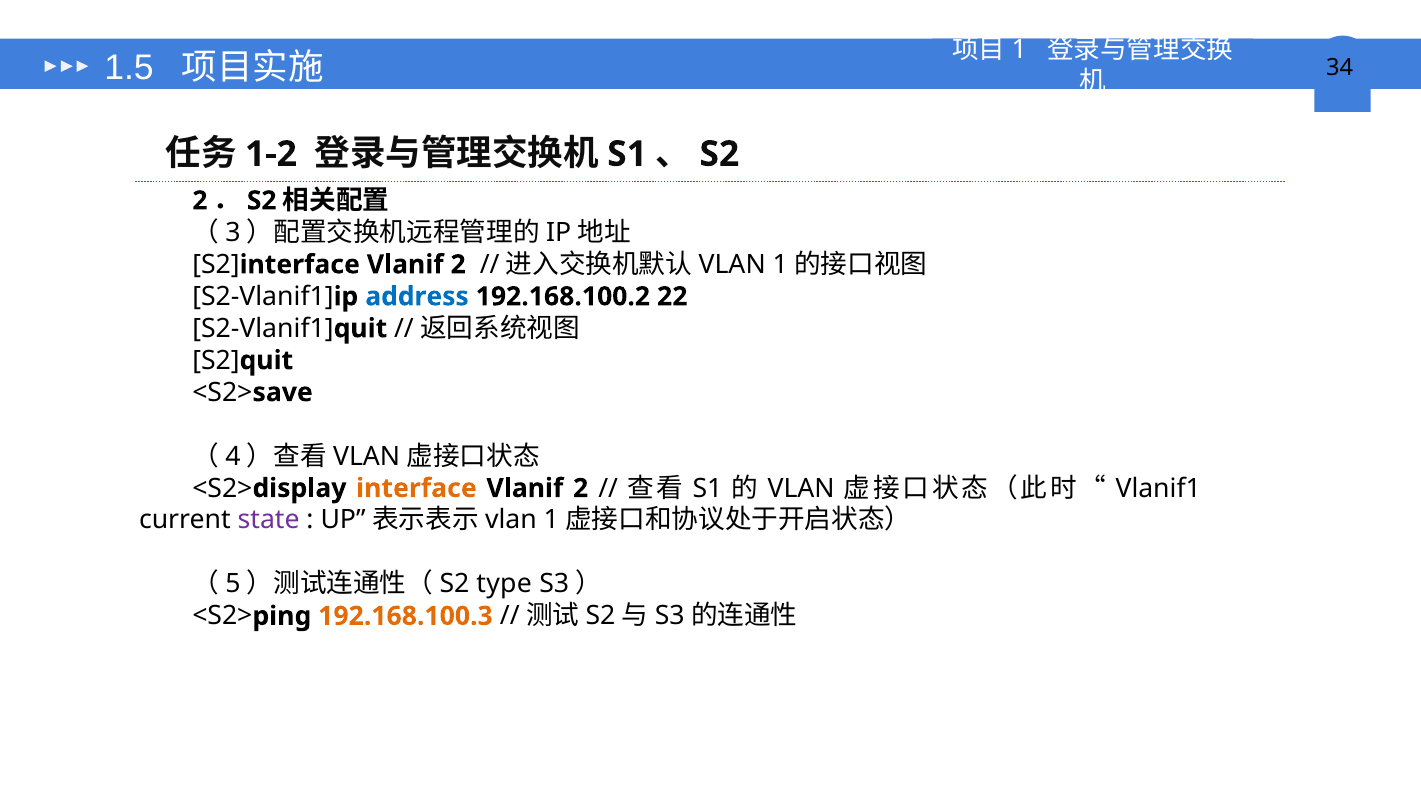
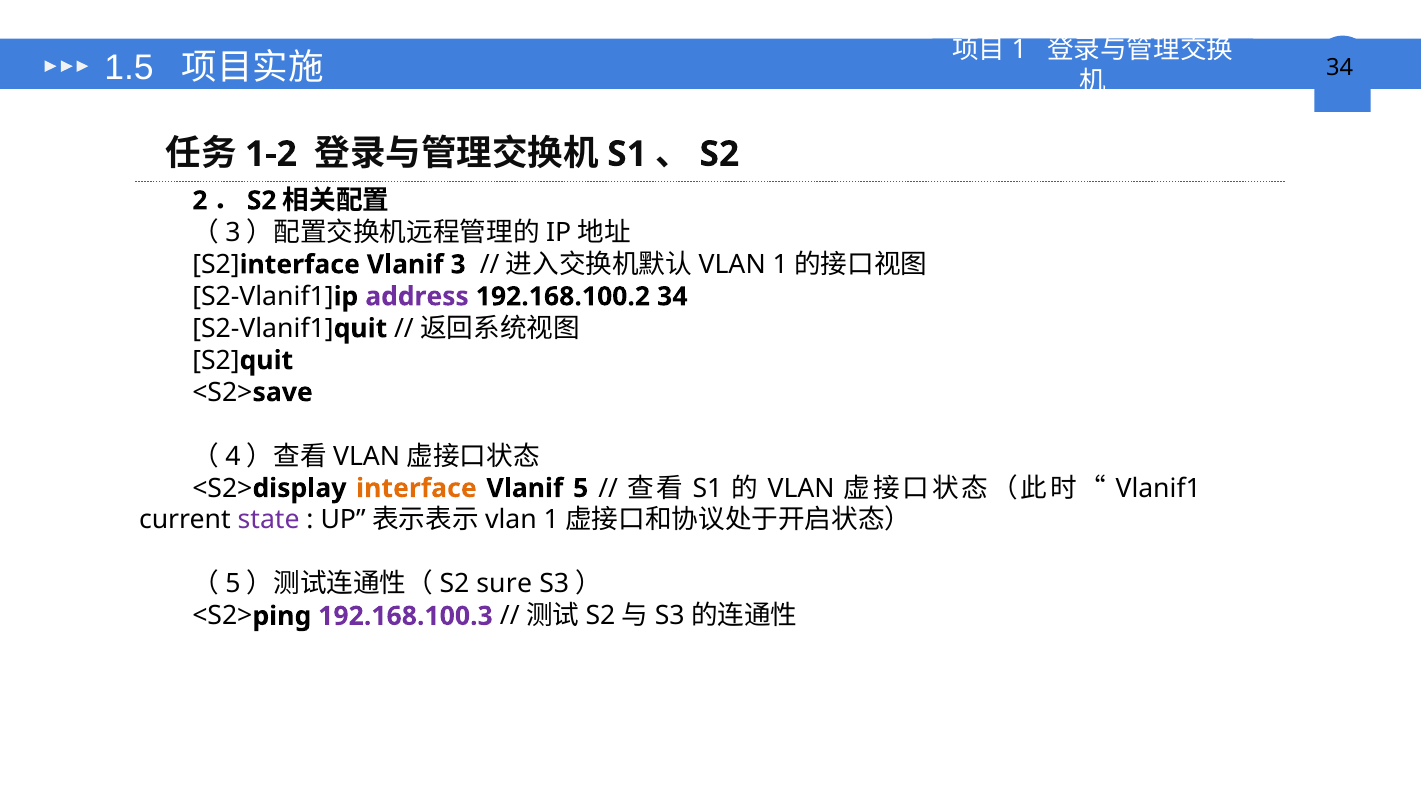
2 at (458, 265): 2 -> 3
address colour: blue -> purple
192.168.100.2 22: 22 -> 34
2 at (581, 488): 2 -> 5
type: type -> sure
192.168.100.3 colour: orange -> purple
